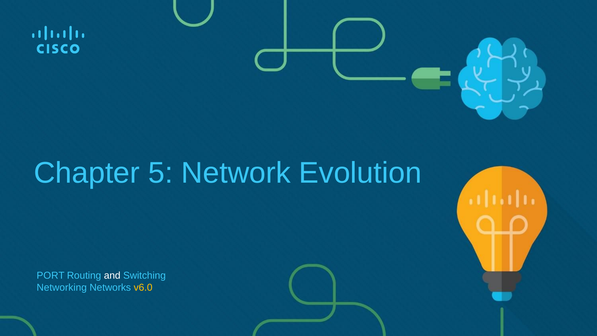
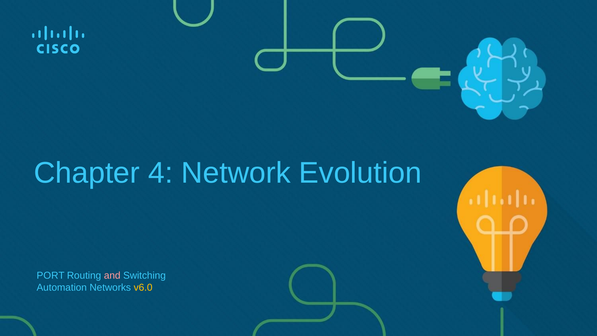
5: 5 -> 4
and colour: white -> pink
Networking: Networking -> Automation
